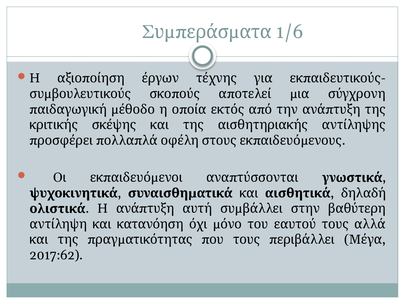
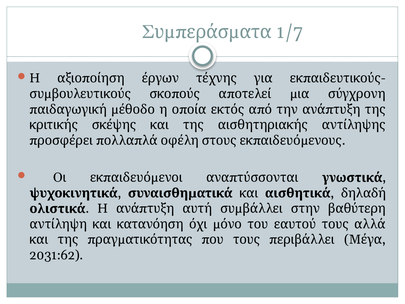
1/6: 1/6 -> 1/7
2017:62: 2017:62 -> 2031:62
